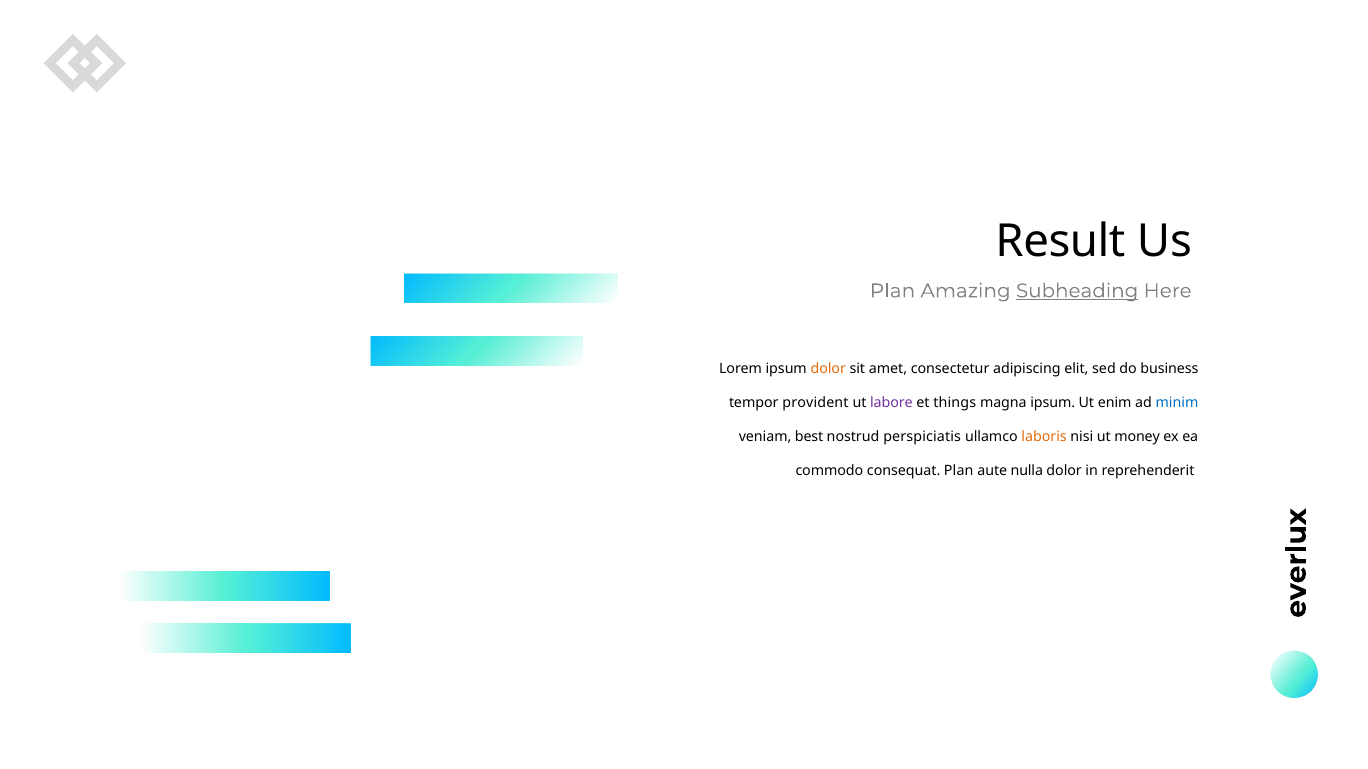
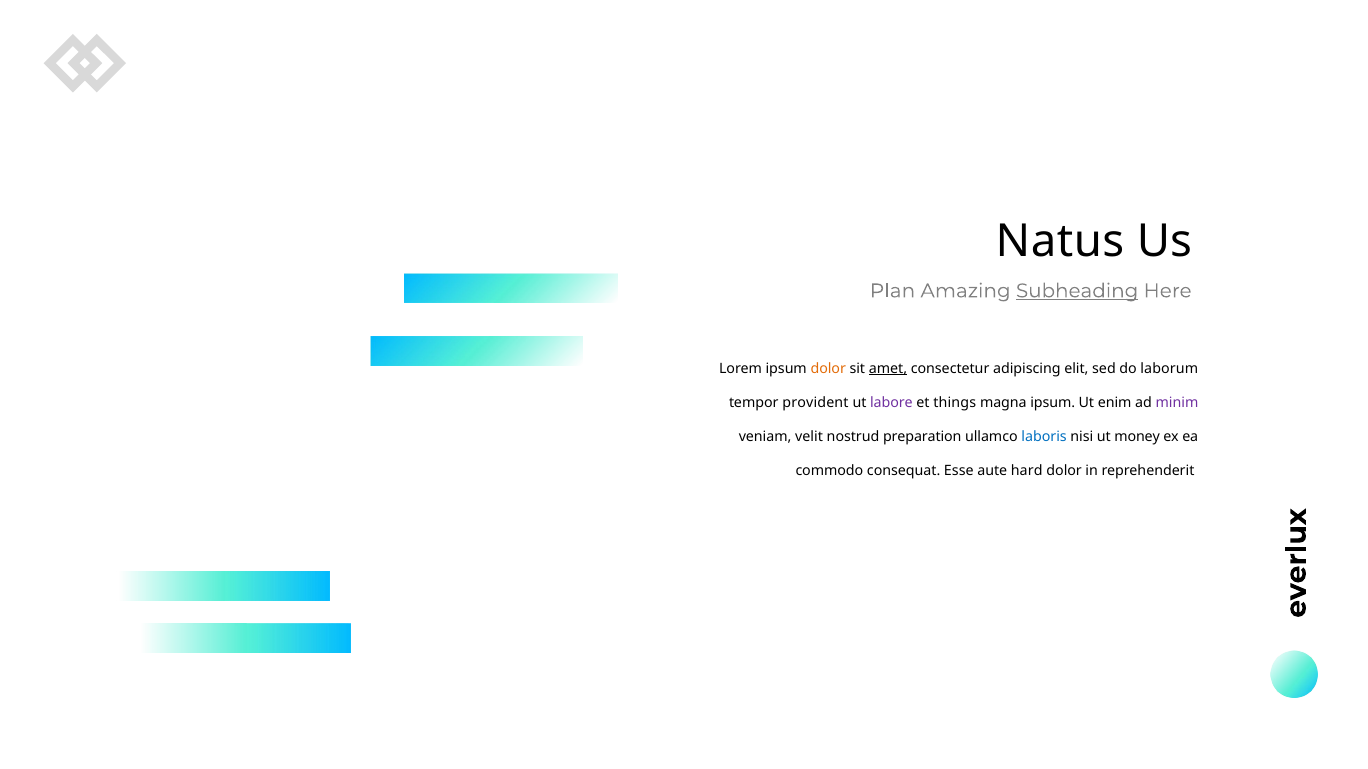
Result: Result -> Natus
amet underline: none -> present
business: business -> laborum
minim colour: blue -> purple
best: best -> velit
perspiciatis: perspiciatis -> preparation
laboris colour: orange -> blue
consequat Plan: Plan -> Esse
nulla: nulla -> hard
